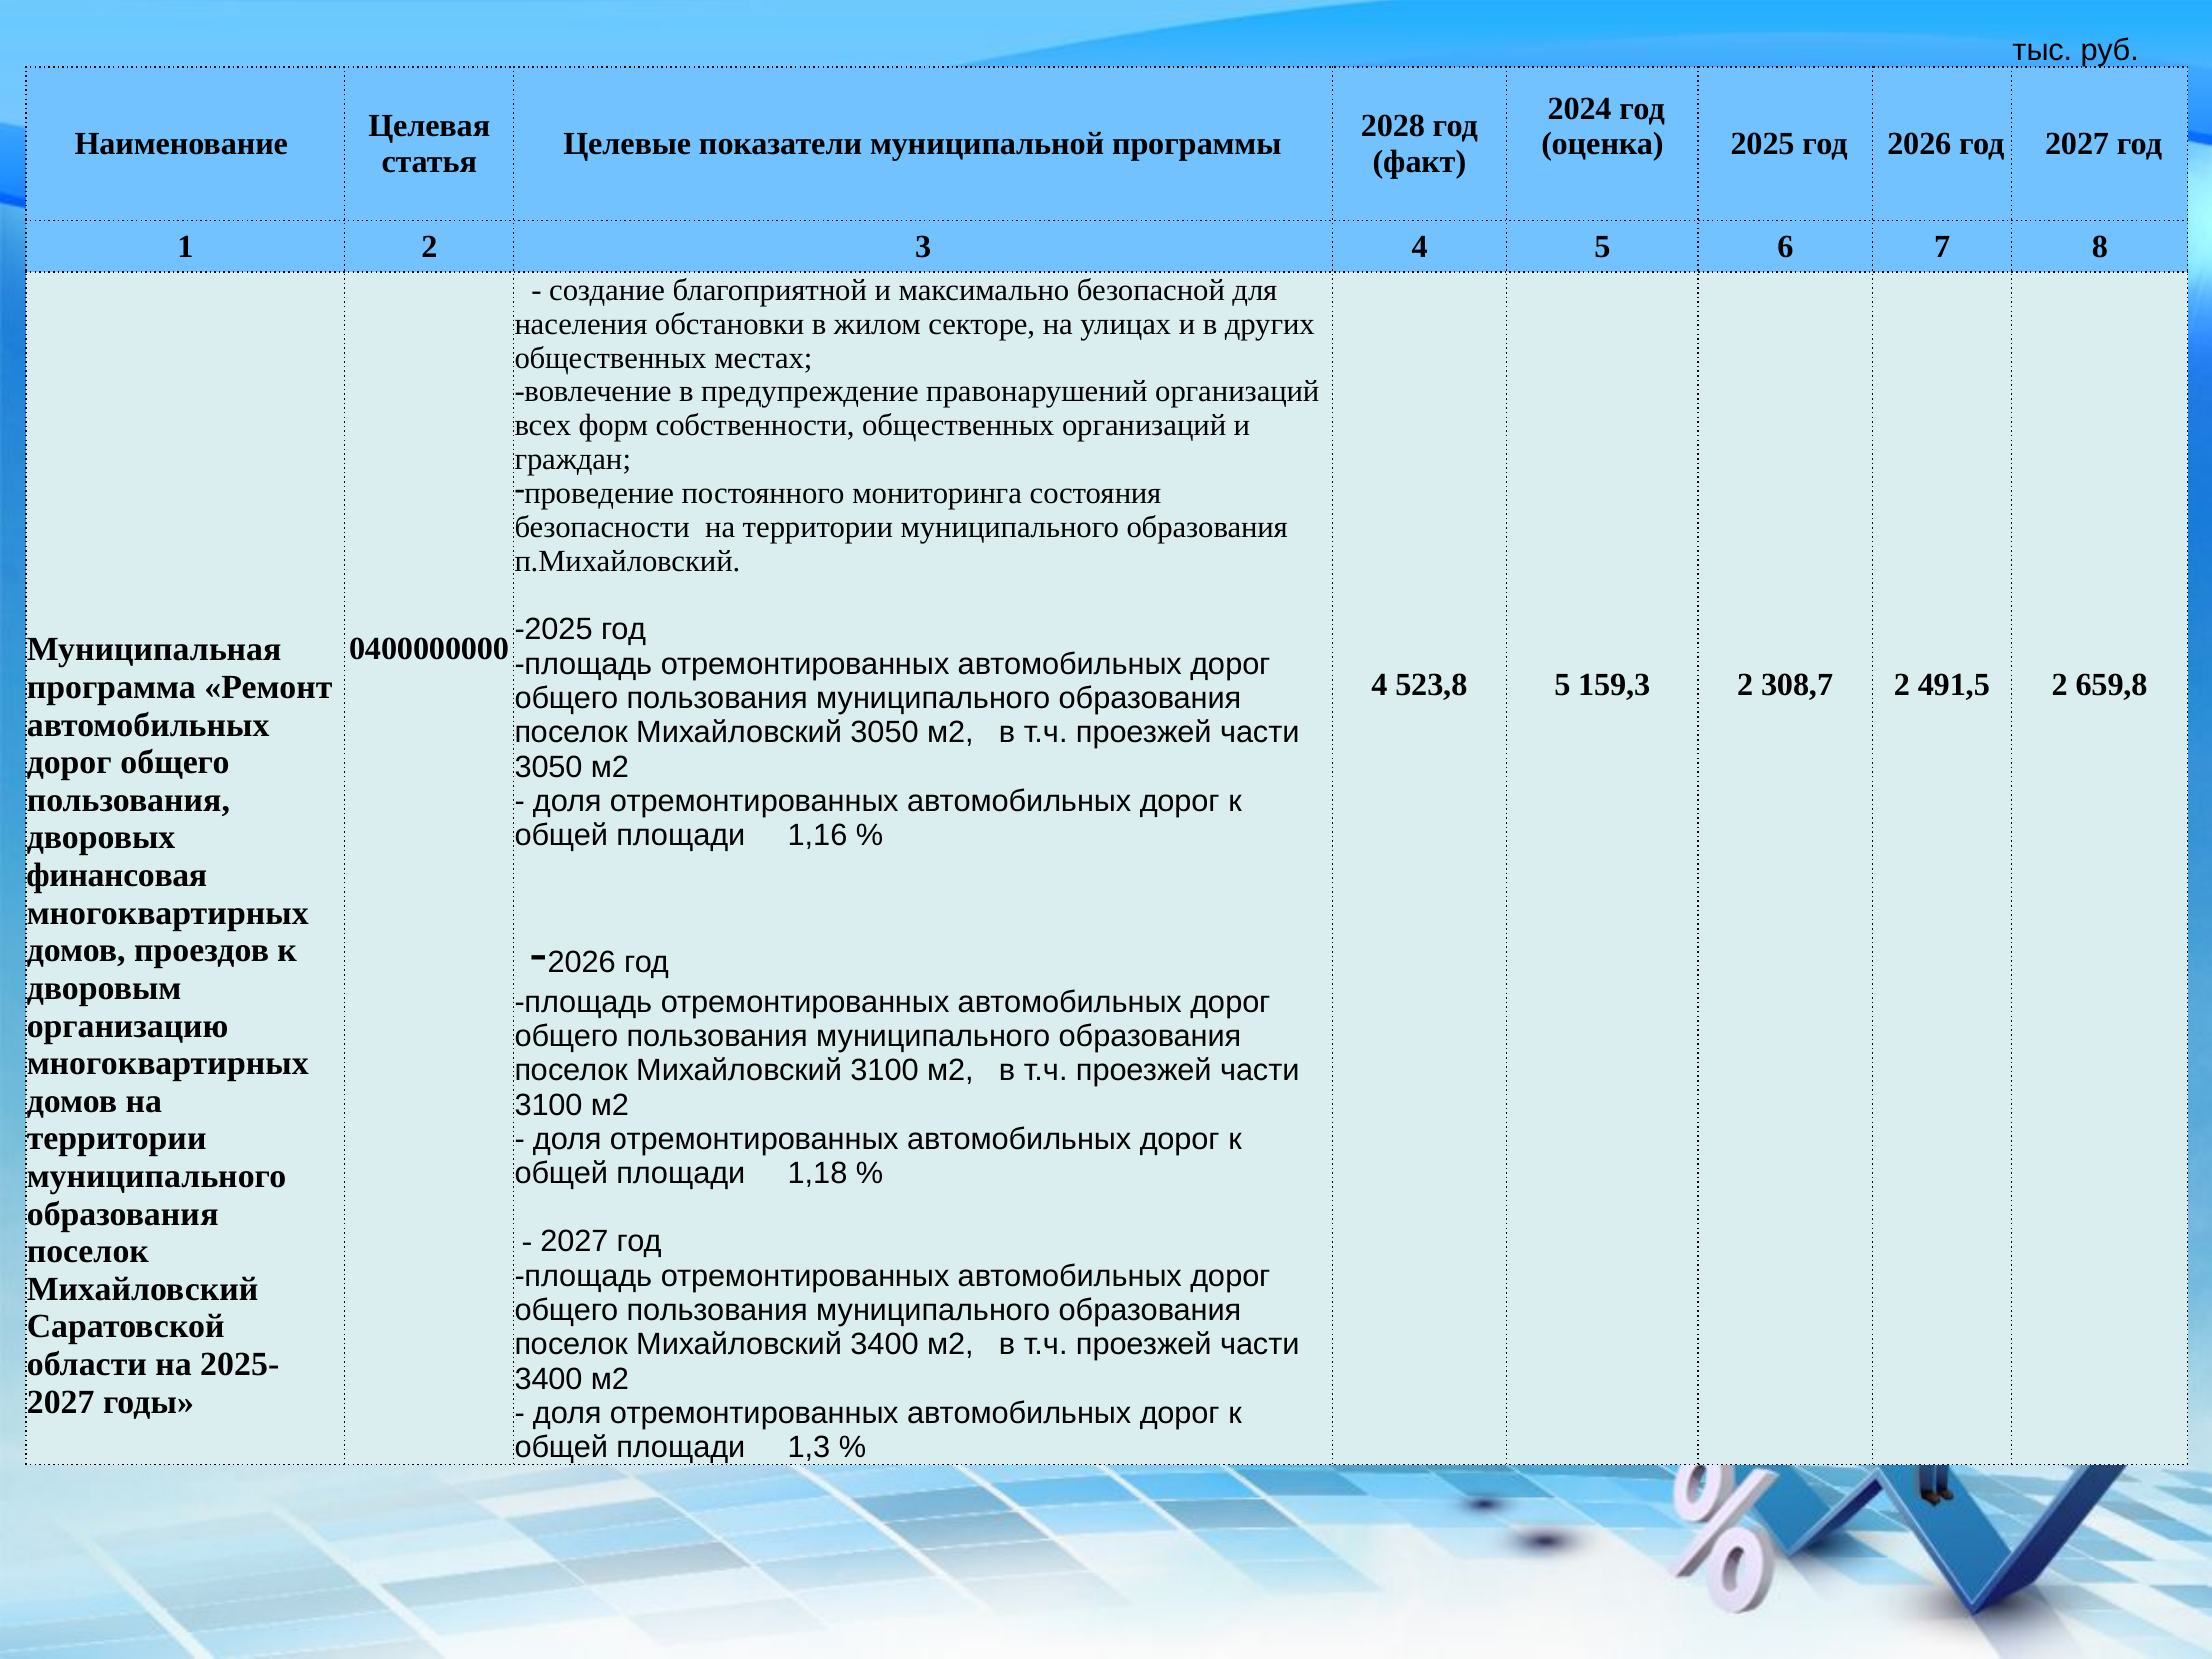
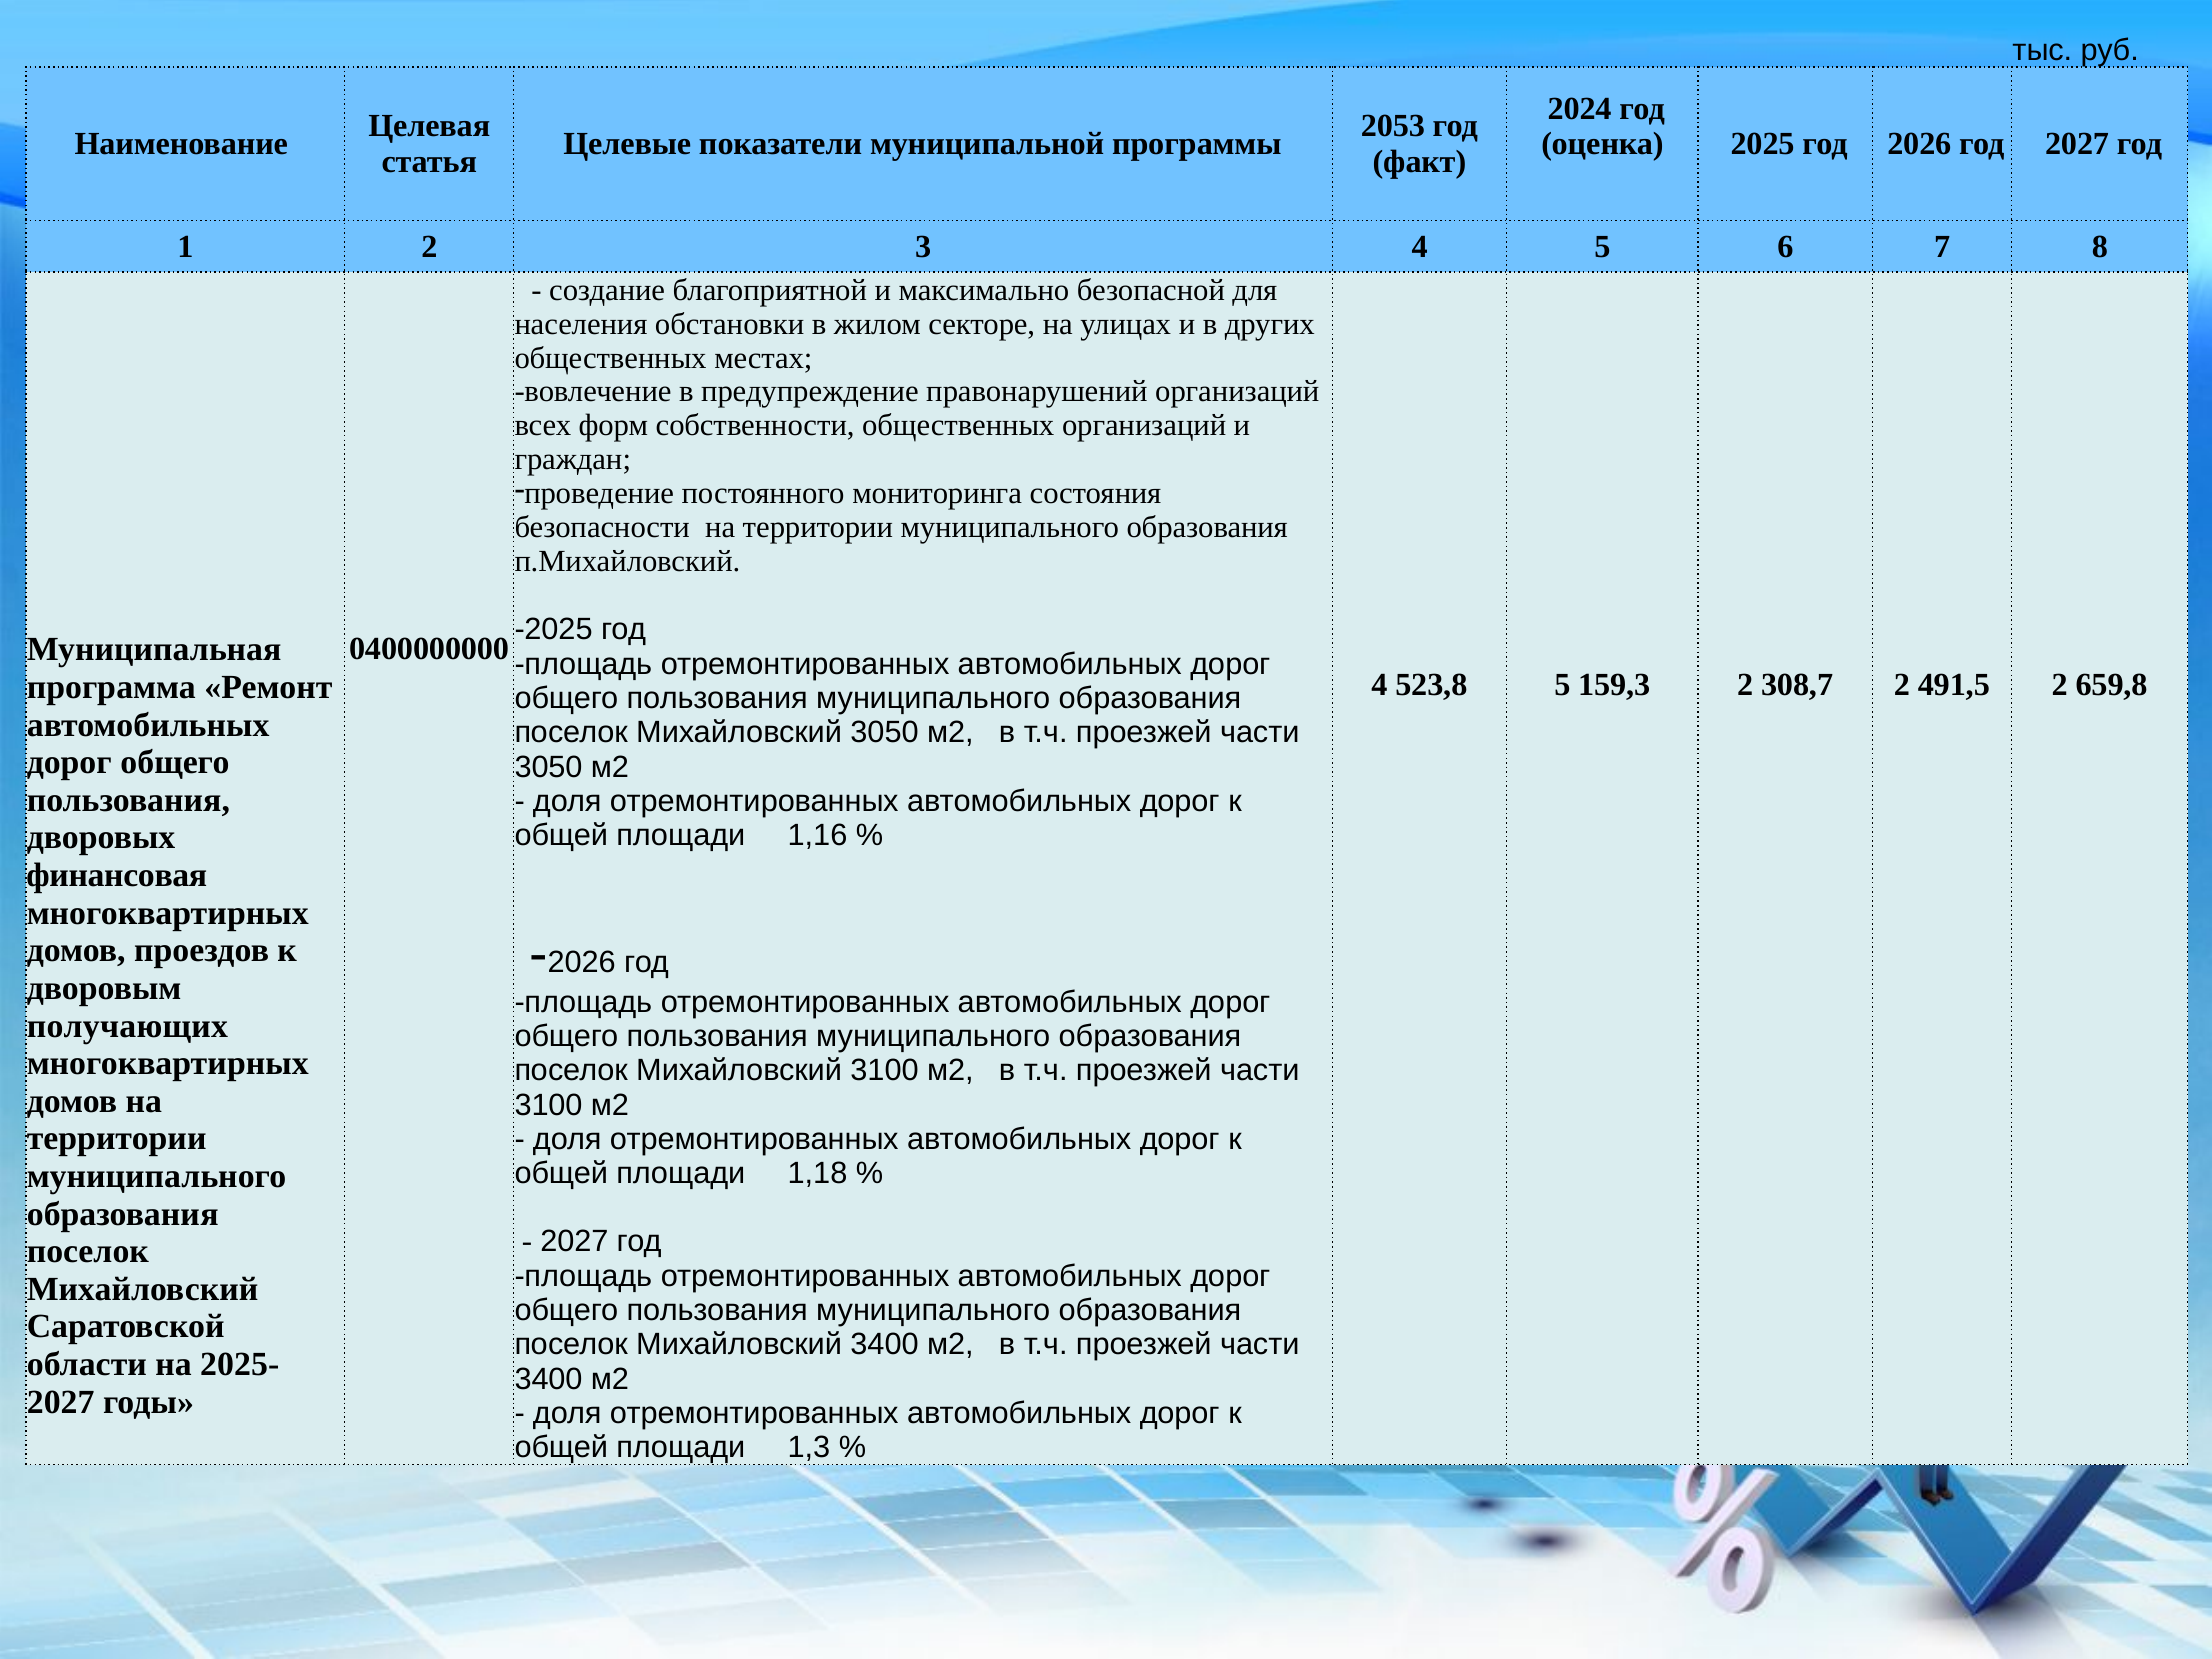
2028: 2028 -> 2053
организацию: организацию -> получающих
